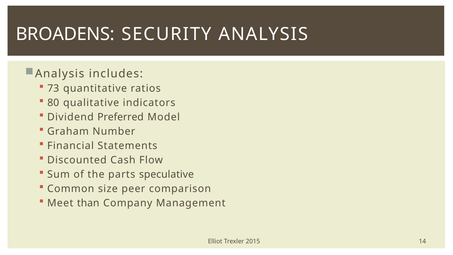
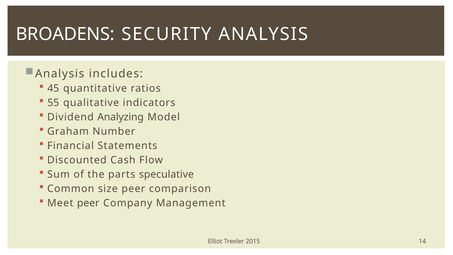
73: 73 -> 45
80: 80 -> 55
Preferred: Preferred -> Analyzing
Meet than: than -> peer
